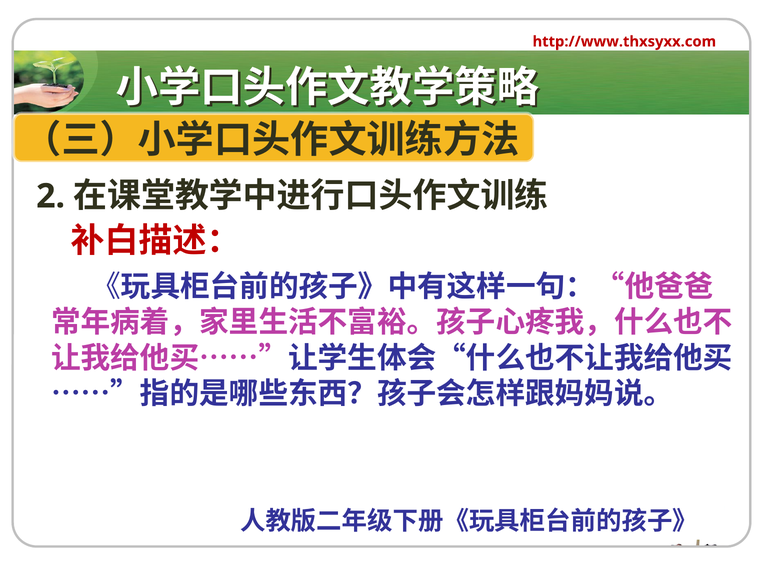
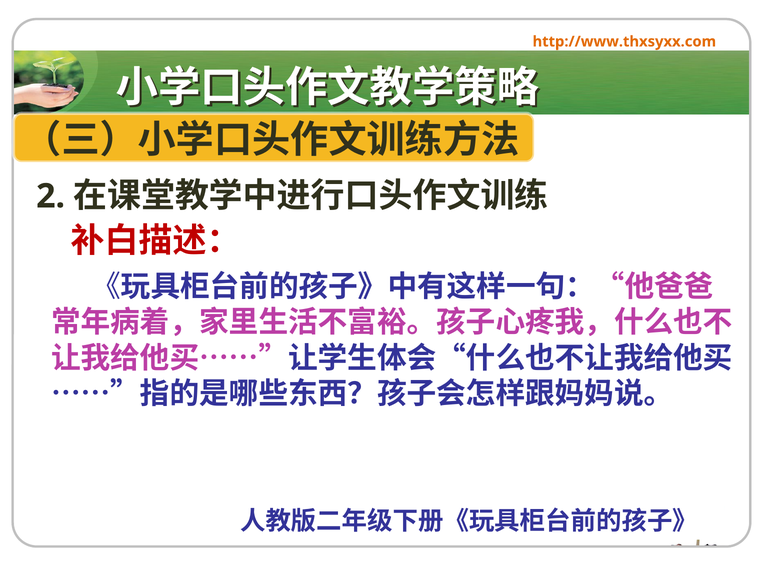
http://www.thxsyxx.com colour: red -> orange
